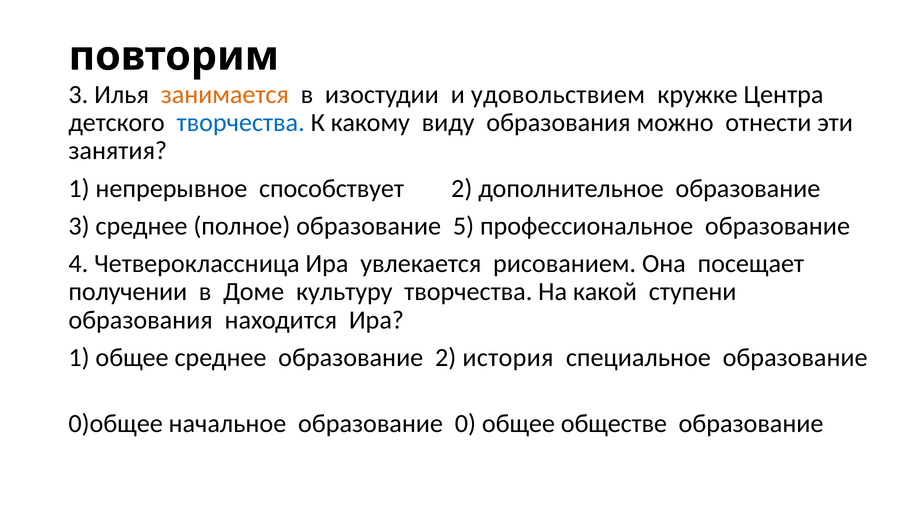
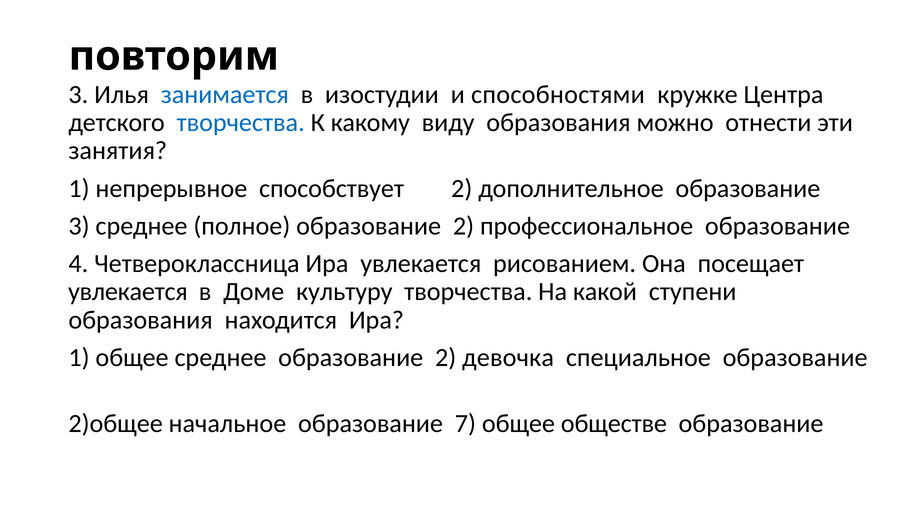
занимается colour: orange -> blue
удовольствием: удовольствием -> способностями
полное образование 5: 5 -> 2
получении at (128, 292): получении -> увлекается
история: история -> девочка
0)общее: 0)общее -> 2)общее
0: 0 -> 7
